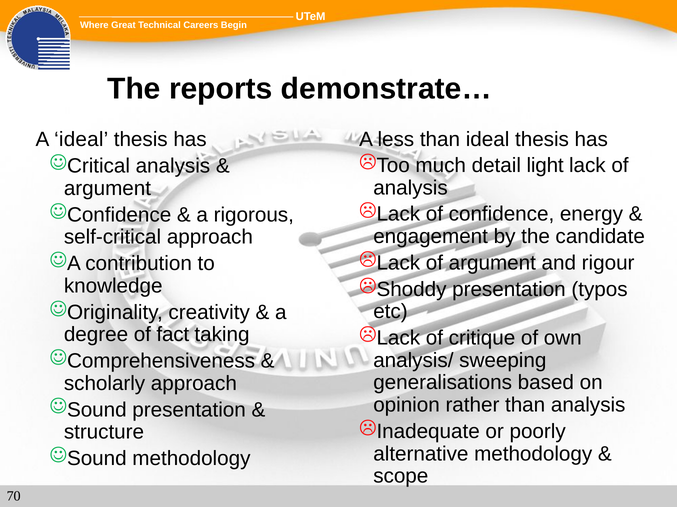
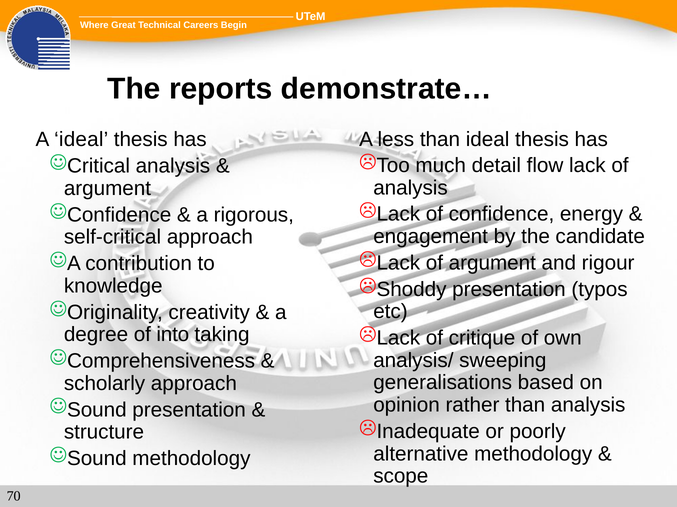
light: light -> flow
fact: fact -> into
